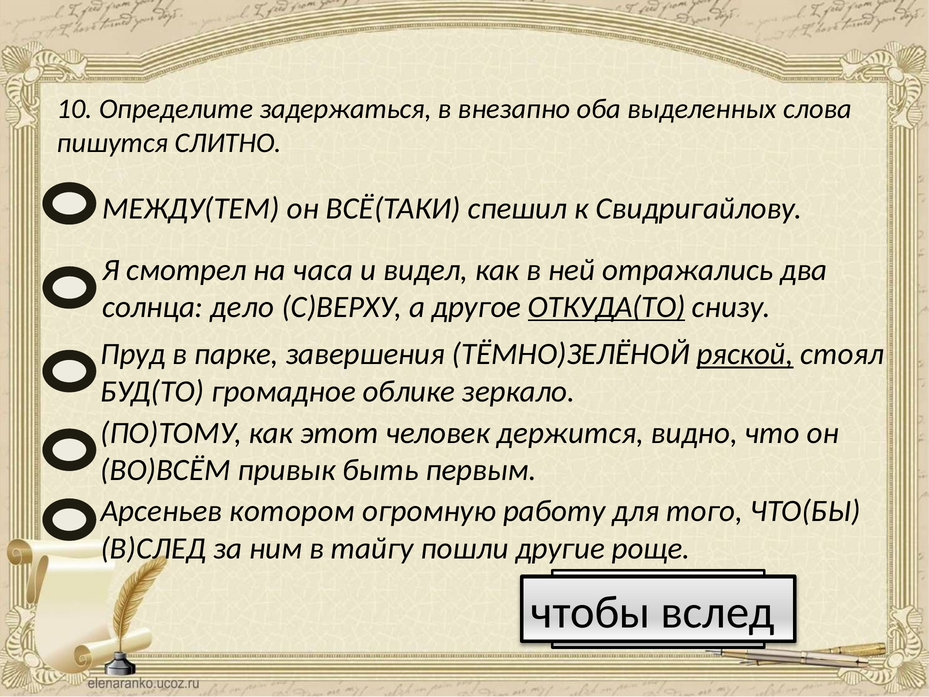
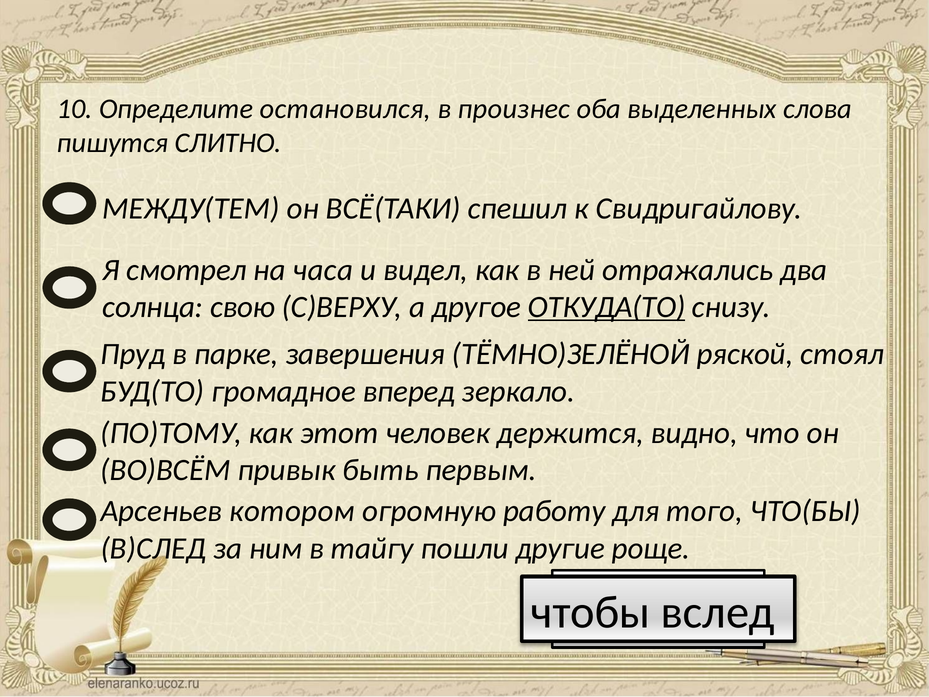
задержаться: задержаться -> остановился
внезапно: внезапно -> произнес
дело: дело -> свою
ряской underline: present -> none
облике: облике -> вперед
